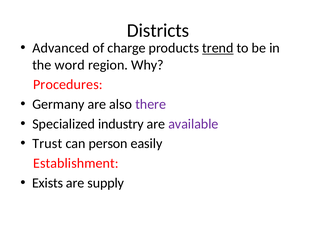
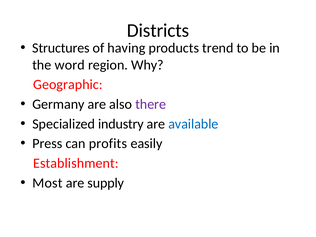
Advanced: Advanced -> Structures
charge: charge -> having
trend underline: present -> none
Procedures: Procedures -> Geographic
available colour: purple -> blue
Trust: Trust -> Press
person: person -> profits
Exists: Exists -> Most
